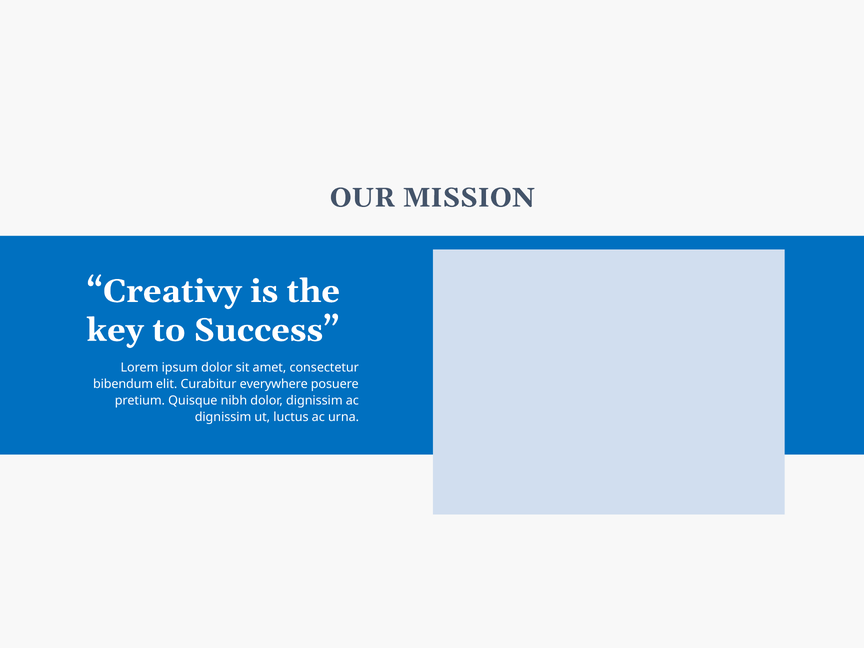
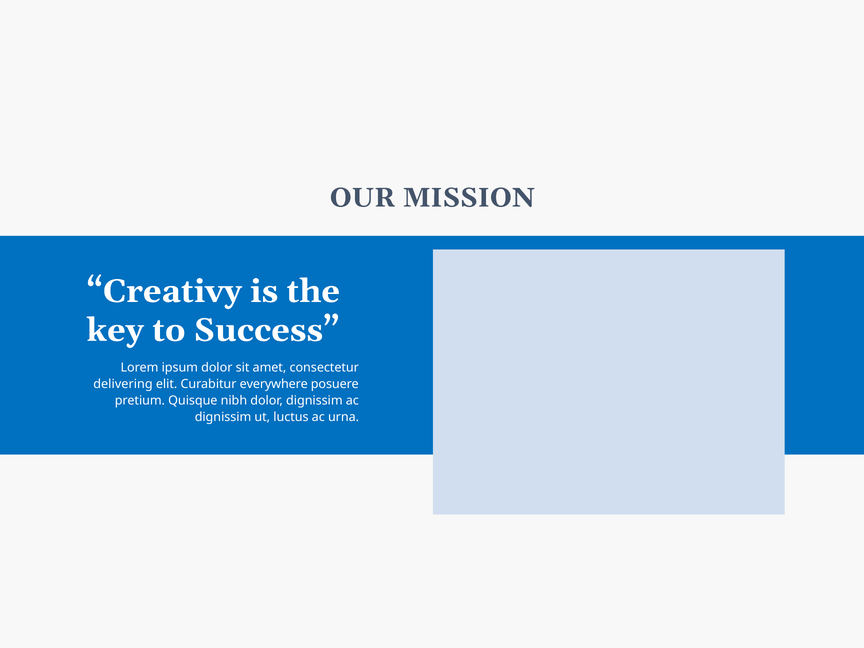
bibendum: bibendum -> delivering
